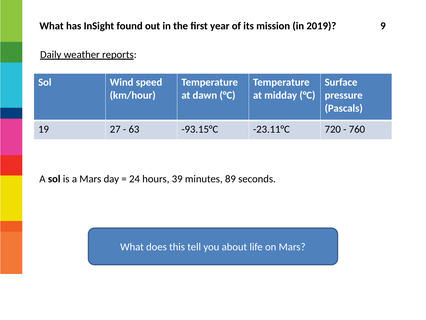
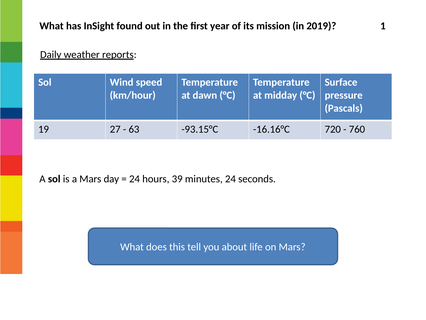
9: 9 -> 1
-23.11°C: -23.11°C -> -16.16°C
minutes 89: 89 -> 24
